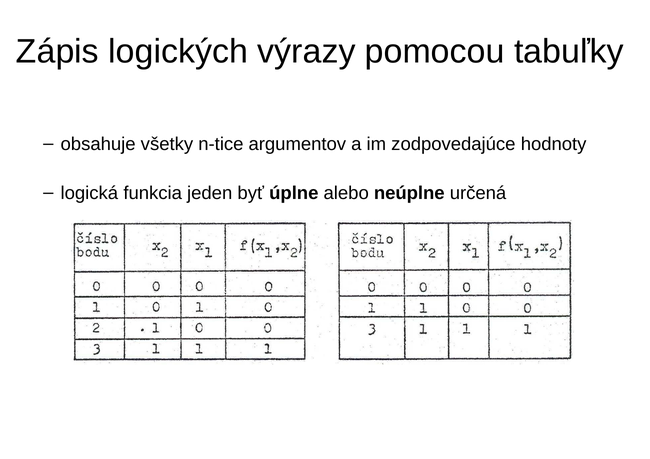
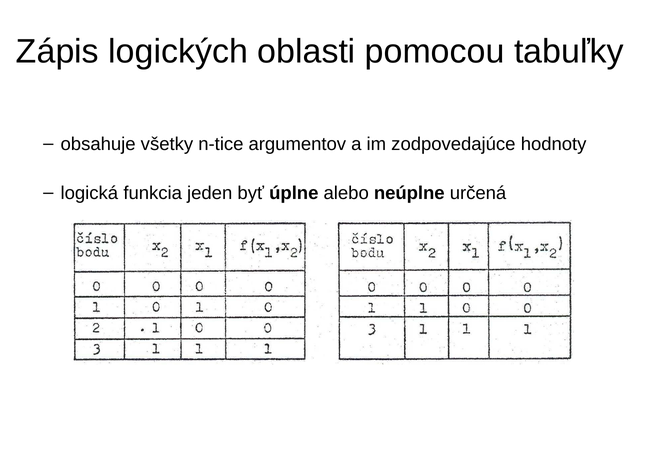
výrazy: výrazy -> oblasti
